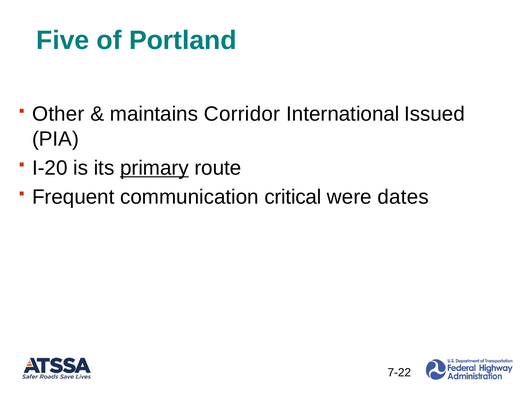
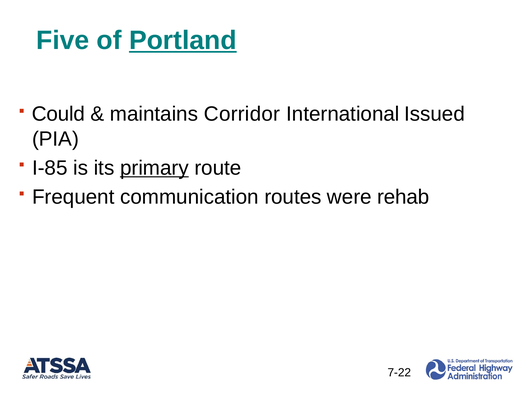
Portland underline: none -> present
Other: Other -> Could
I-20: I-20 -> I-85
critical: critical -> routes
dates: dates -> rehab
